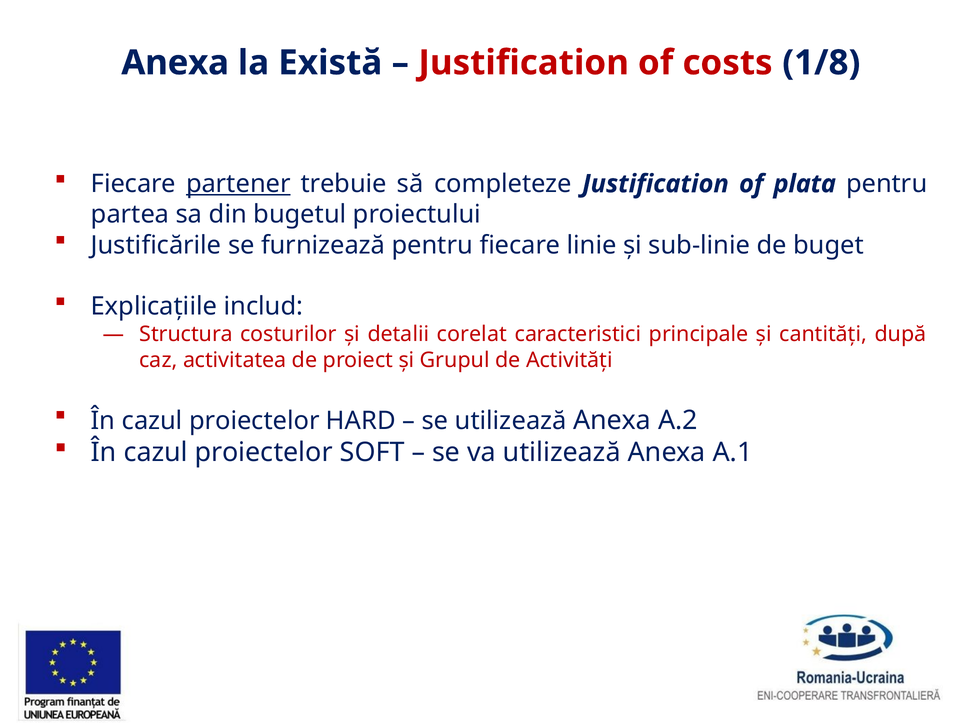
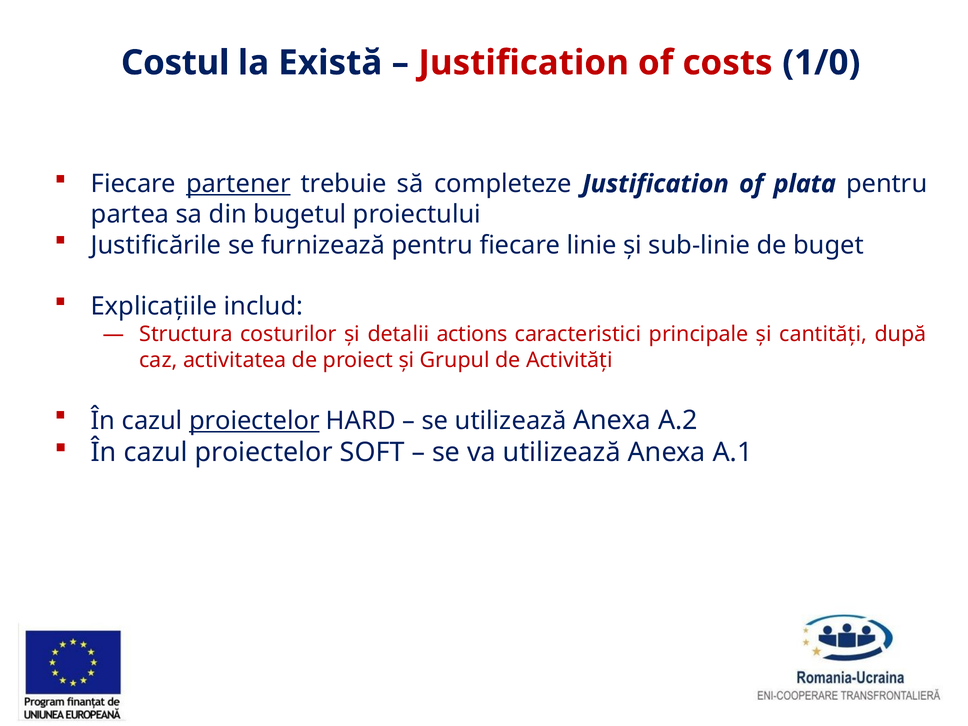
Anexa at (175, 63): Anexa -> Costul
1/8: 1/8 -> 1/0
corelat: corelat -> actions
proiectelor at (254, 421) underline: none -> present
